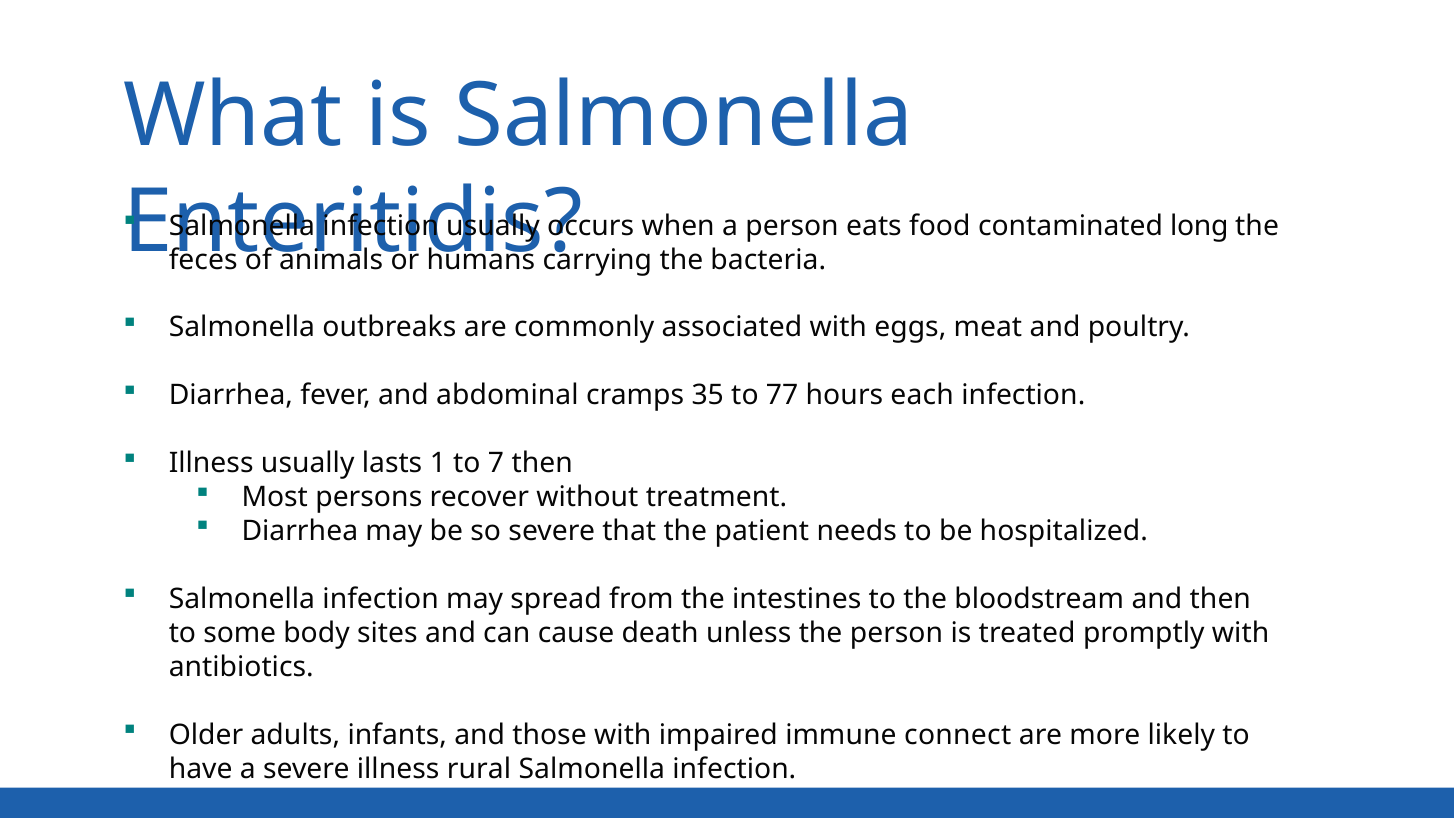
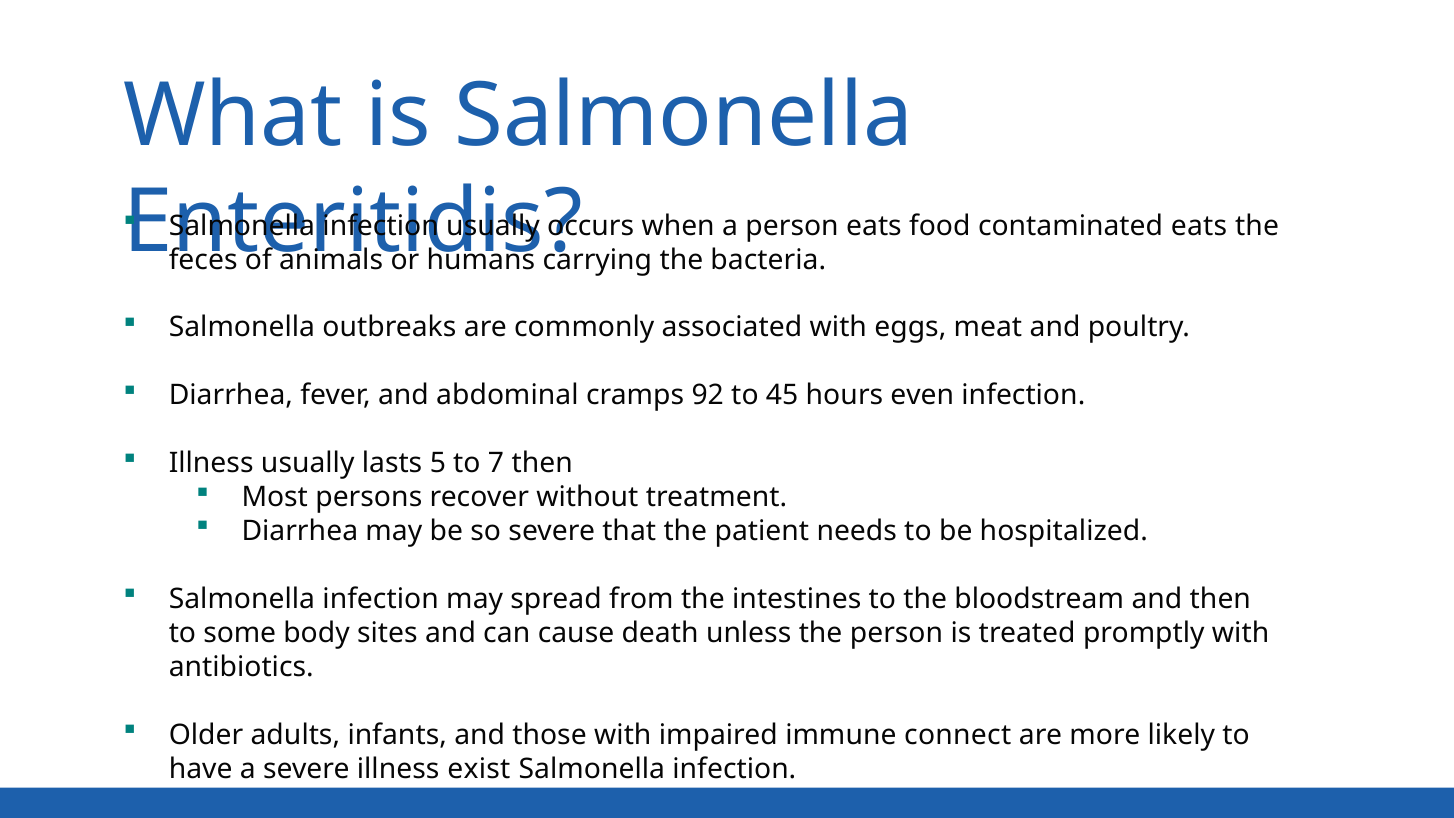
contaminated long: long -> eats
35: 35 -> 92
77: 77 -> 45
each: each -> even
1: 1 -> 5
rural: rural -> exist
